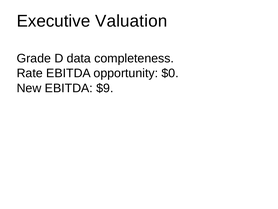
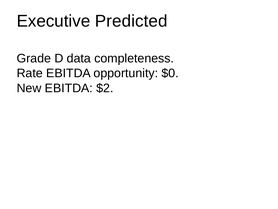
Valuation: Valuation -> Predicted
$9: $9 -> $2
